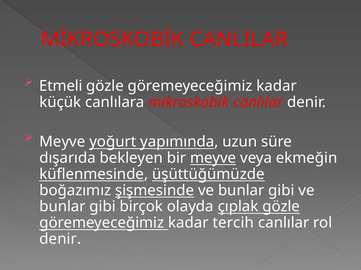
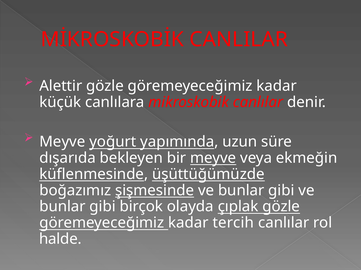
Etmeli: Etmeli -> Alettir
denir at (60, 240): denir -> halde
